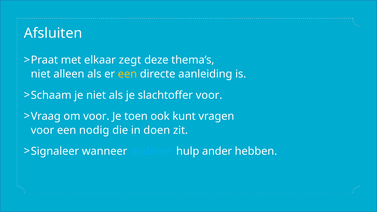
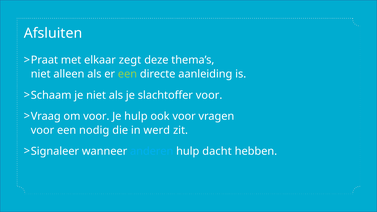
een at (127, 74) colour: yellow -> light green
Je toen: toen -> hulp
ook kunt: kunt -> voor
doen: doen -> werd
ander: ander -> dacht
